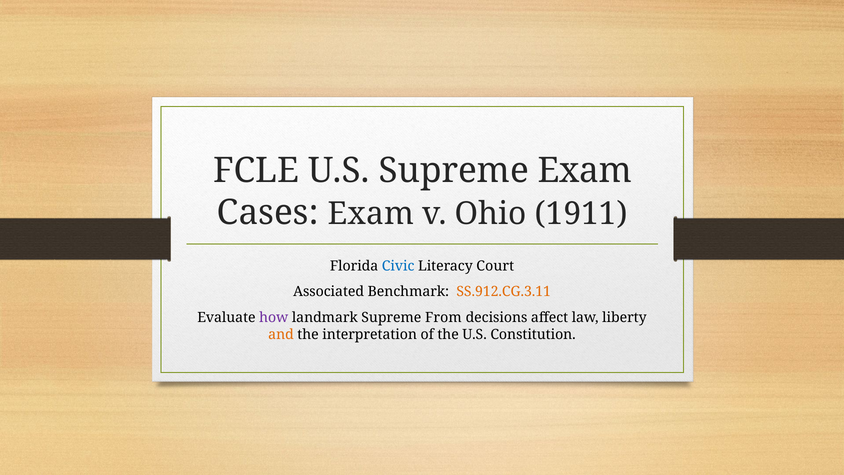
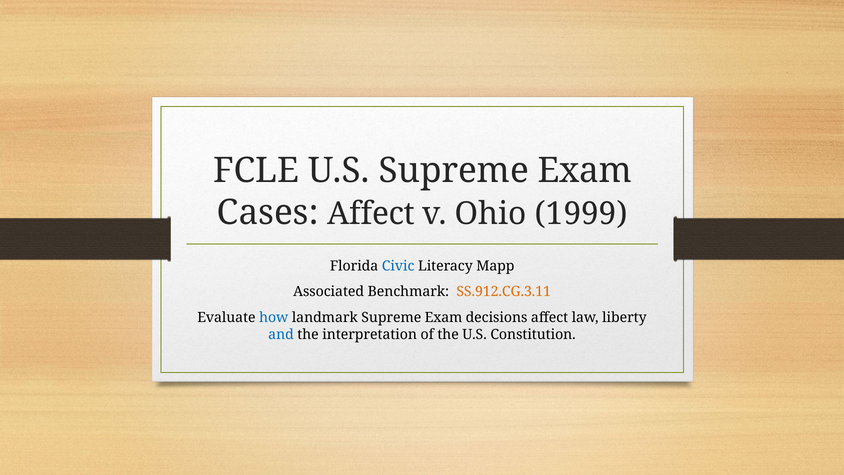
Cases Exam: Exam -> Affect
1911: 1911 -> 1999
Court: Court -> Mapp
how colour: purple -> blue
landmark Supreme From: From -> Exam
and colour: orange -> blue
